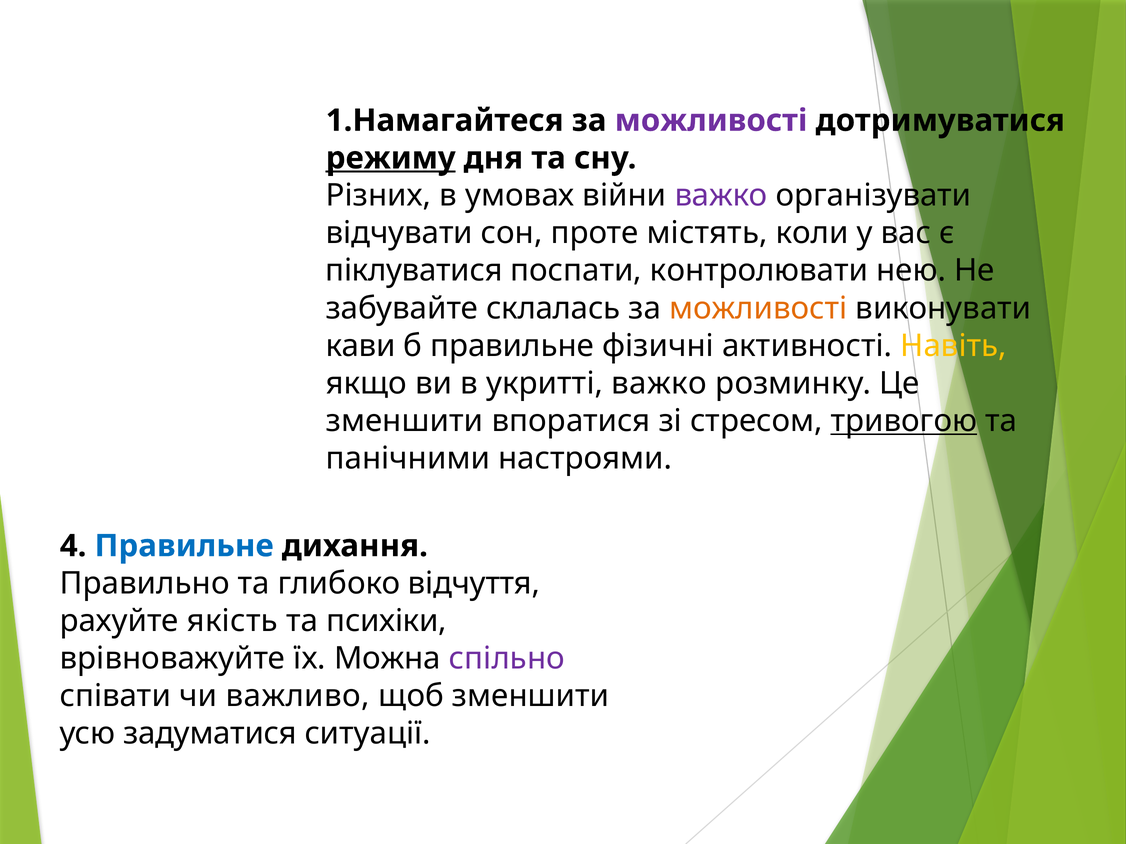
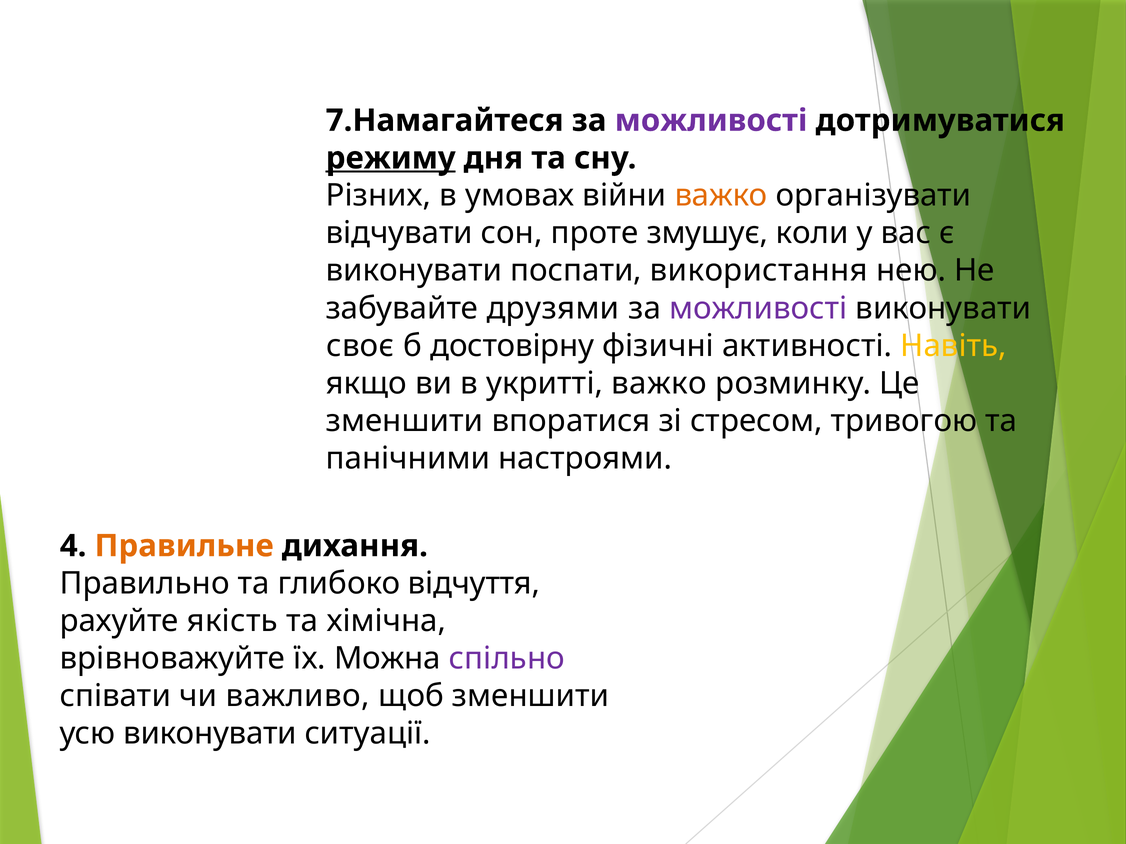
1.Намагайтеся: 1.Намагайтеся -> 7.Намагайтеся
важко at (721, 196) colour: purple -> orange
містять: містять -> змушує
піклуватися at (414, 271): піклуватися -> виконувати
контролювати: контролювати -> використання
склалась: склалась -> друзями
можливості at (758, 308) colour: orange -> purple
кави: кави -> своє
б правильне: правильне -> достовірну
тривогою underline: present -> none
Правильне at (184, 546) colour: blue -> orange
психіки: психіки -> хімічна
усю задуматися: задуматися -> виконувати
